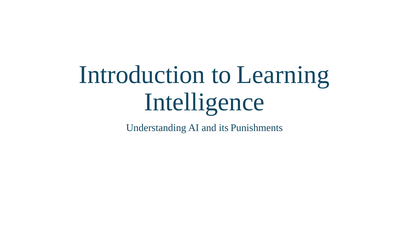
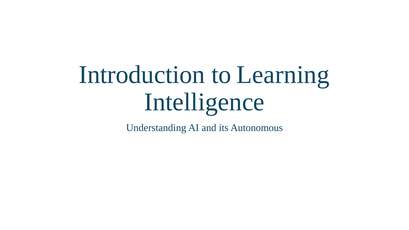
Punishments: Punishments -> Autonomous
